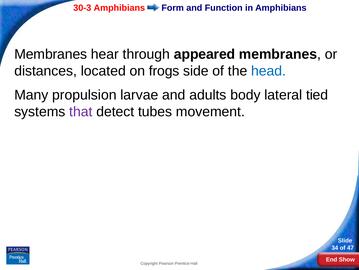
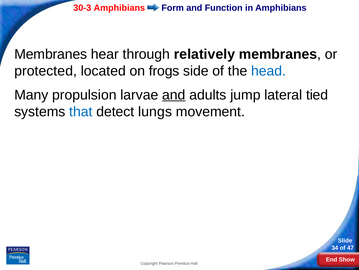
appeared: appeared -> relatively
distances: distances -> protected
and at (174, 95) underline: none -> present
body: body -> jump
that colour: purple -> blue
tubes: tubes -> lungs
